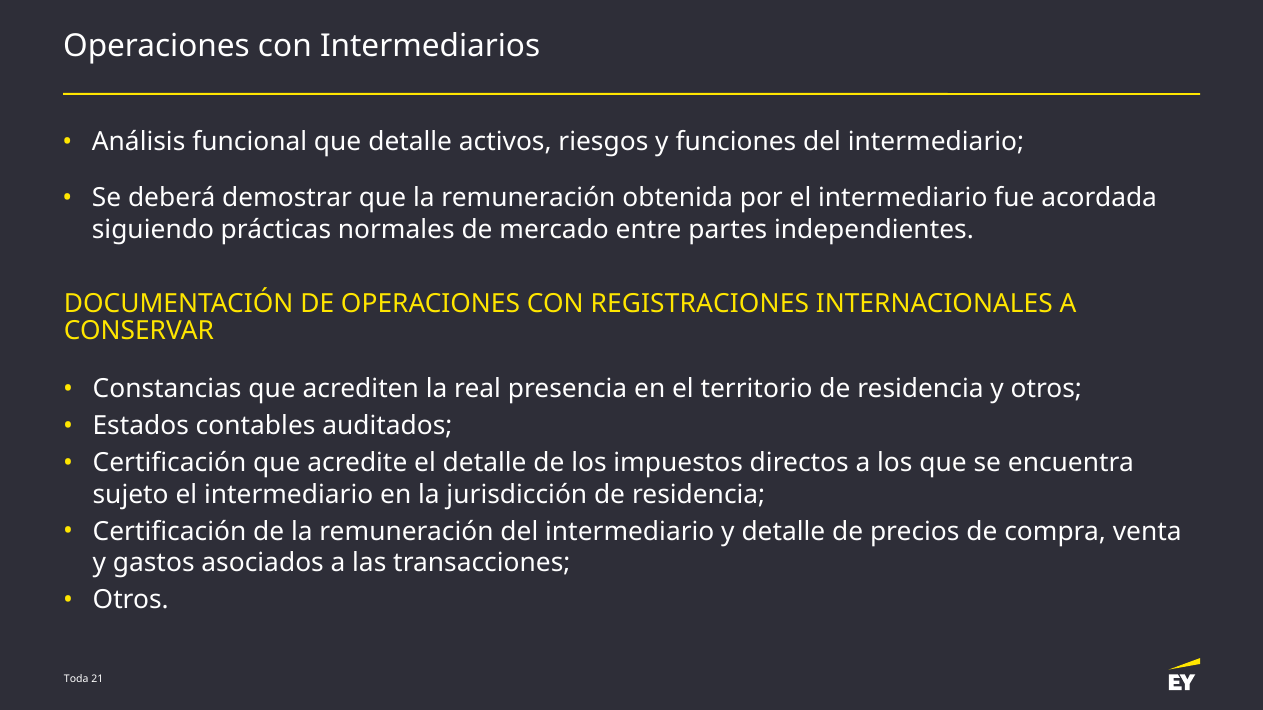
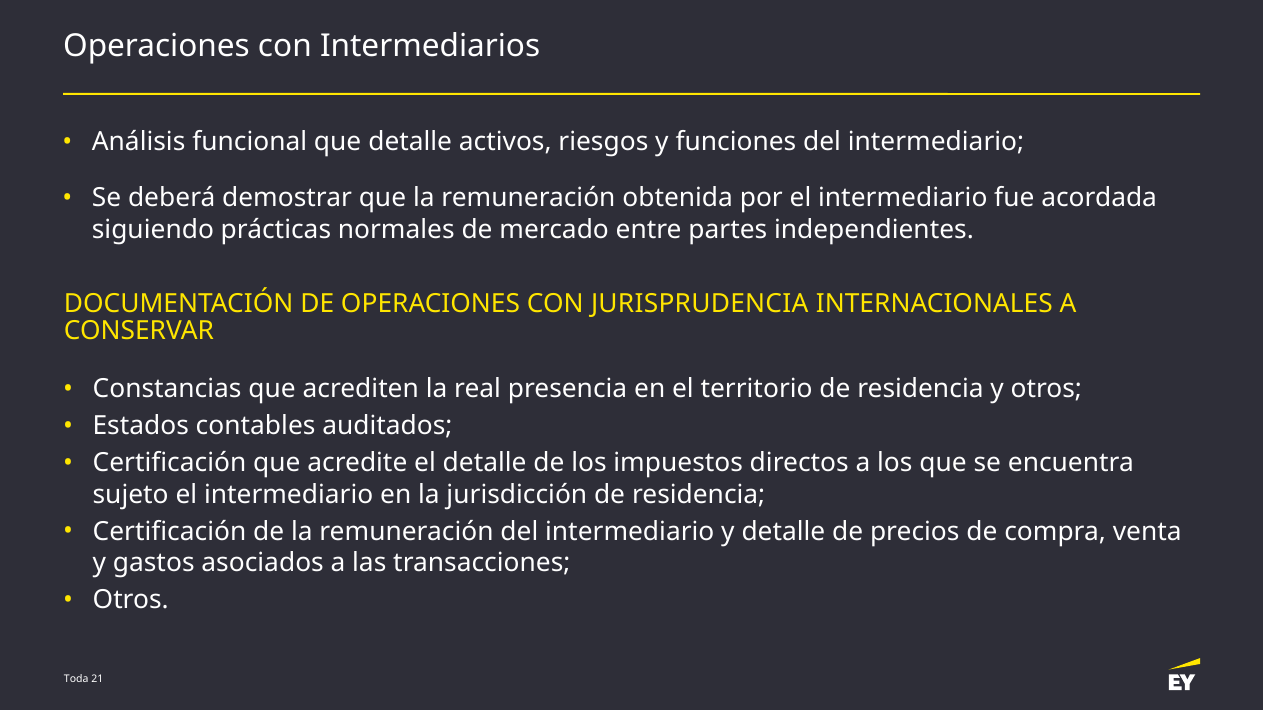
REGISTRACIONES: REGISTRACIONES -> JURISPRUDENCIA
